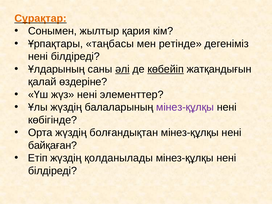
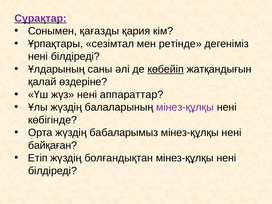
Сұрақтар colour: orange -> purple
жылтыр: жылтыр -> қағазды
таңбасы: таңбасы -> сезімтал
әлі underline: present -> none
элементтер: элементтер -> аппараттар
болғандықтан: болғандықтан -> бабаларымыз
қолданылады: қолданылады -> болғандықтан
